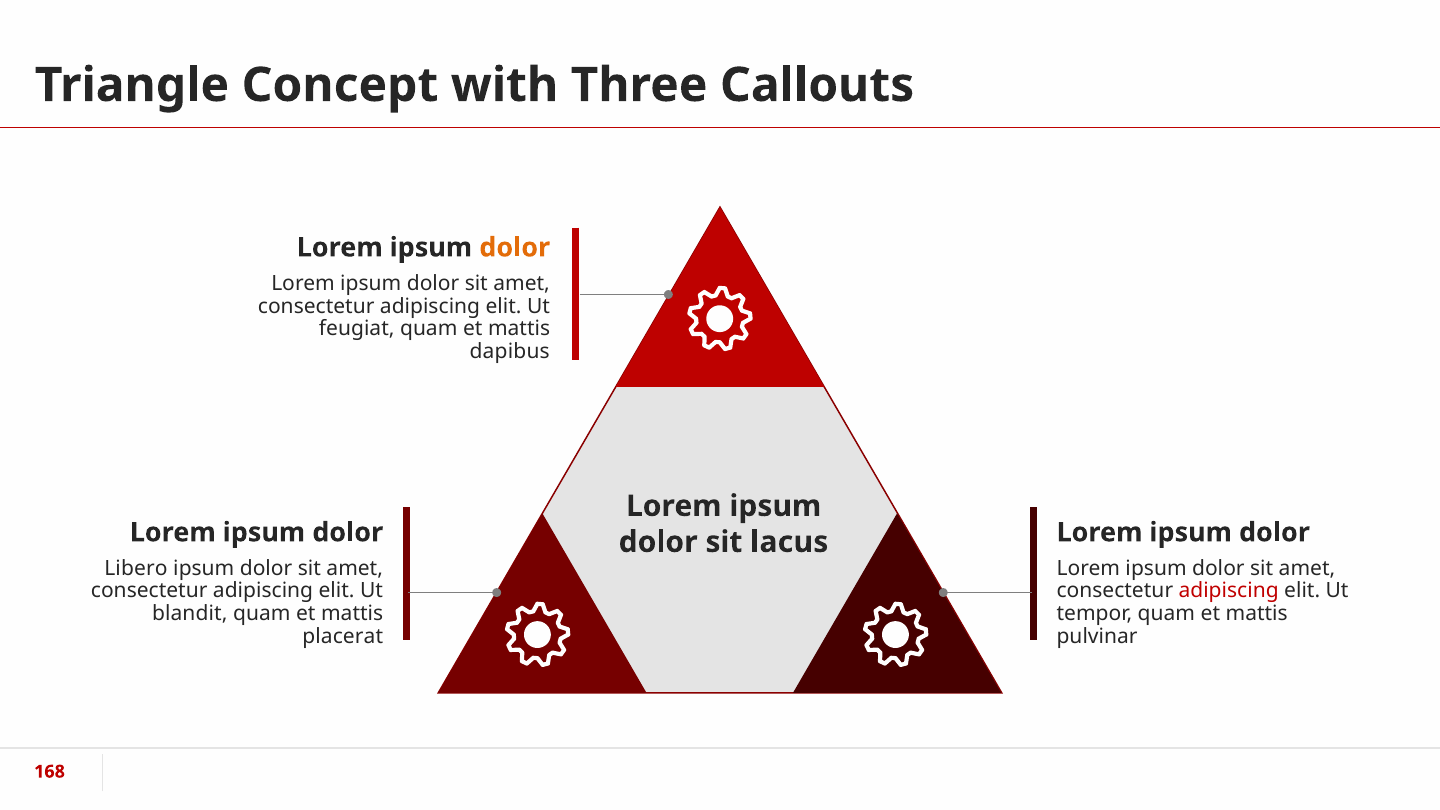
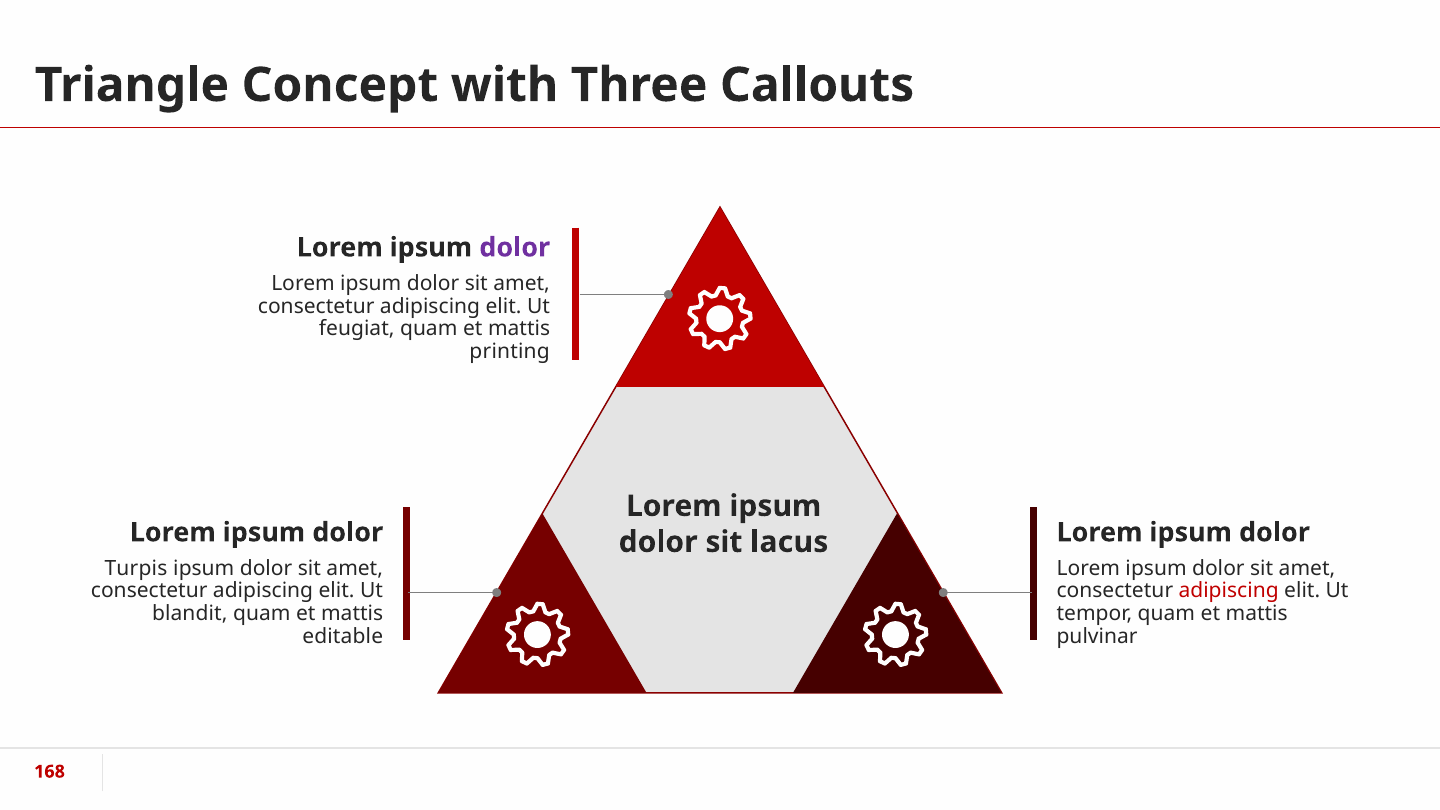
dolor at (515, 248) colour: orange -> purple
dapibus: dapibus -> printing
Libero: Libero -> Turpis
placerat: placerat -> editable
